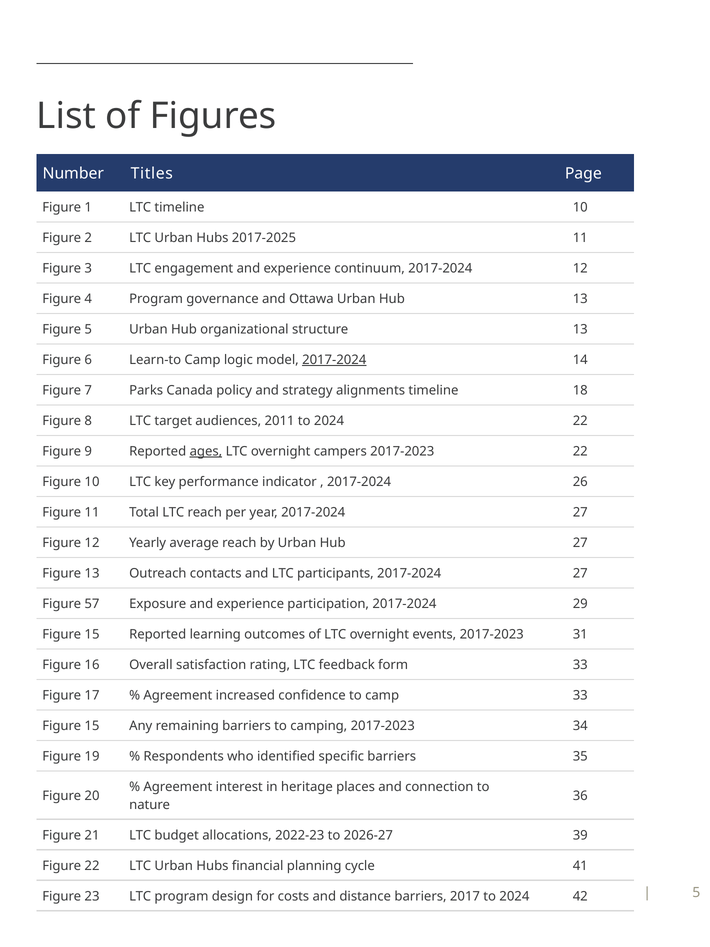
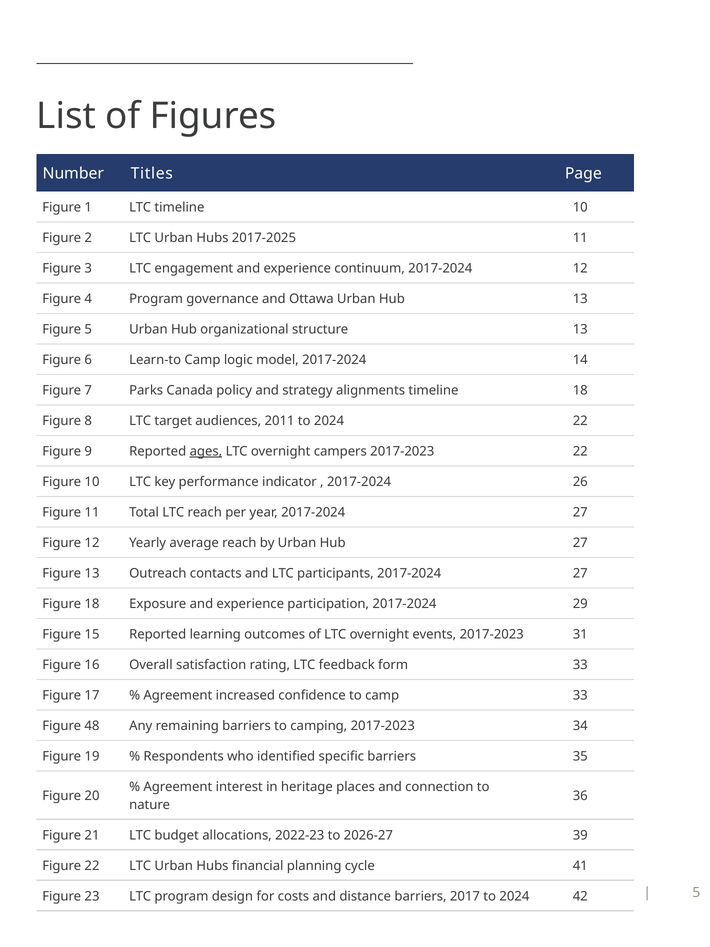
2017-2024 at (334, 360) underline: present -> none
Figure 57: 57 -> 18
15 at (92, 726): 15 -> 48
